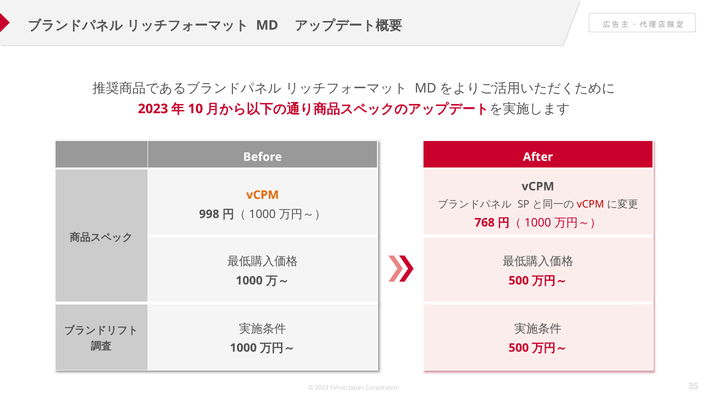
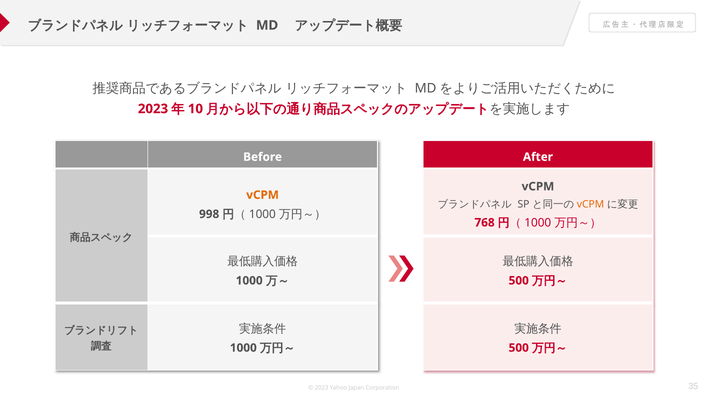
vCPM at (590, 204) colour: red -> orange
